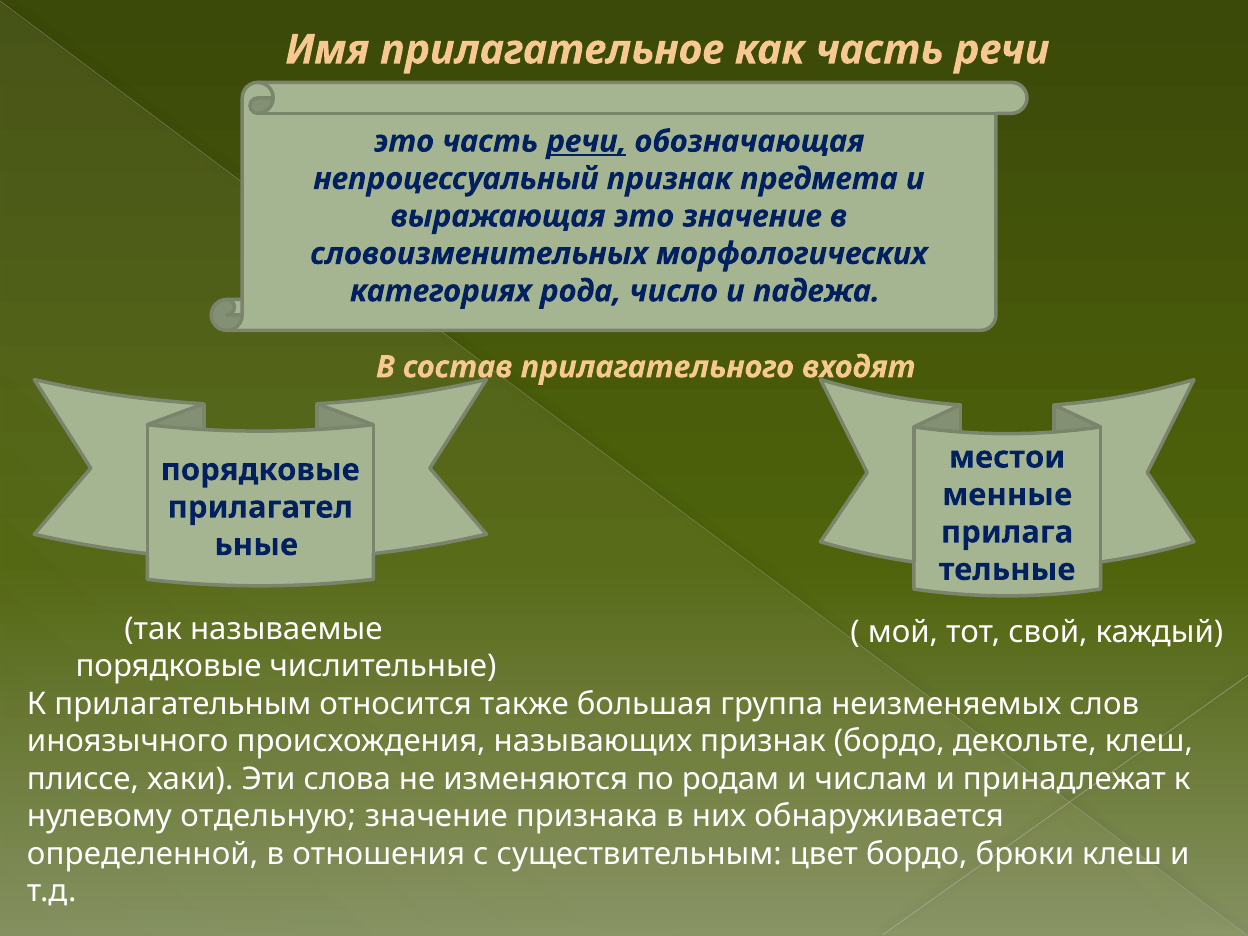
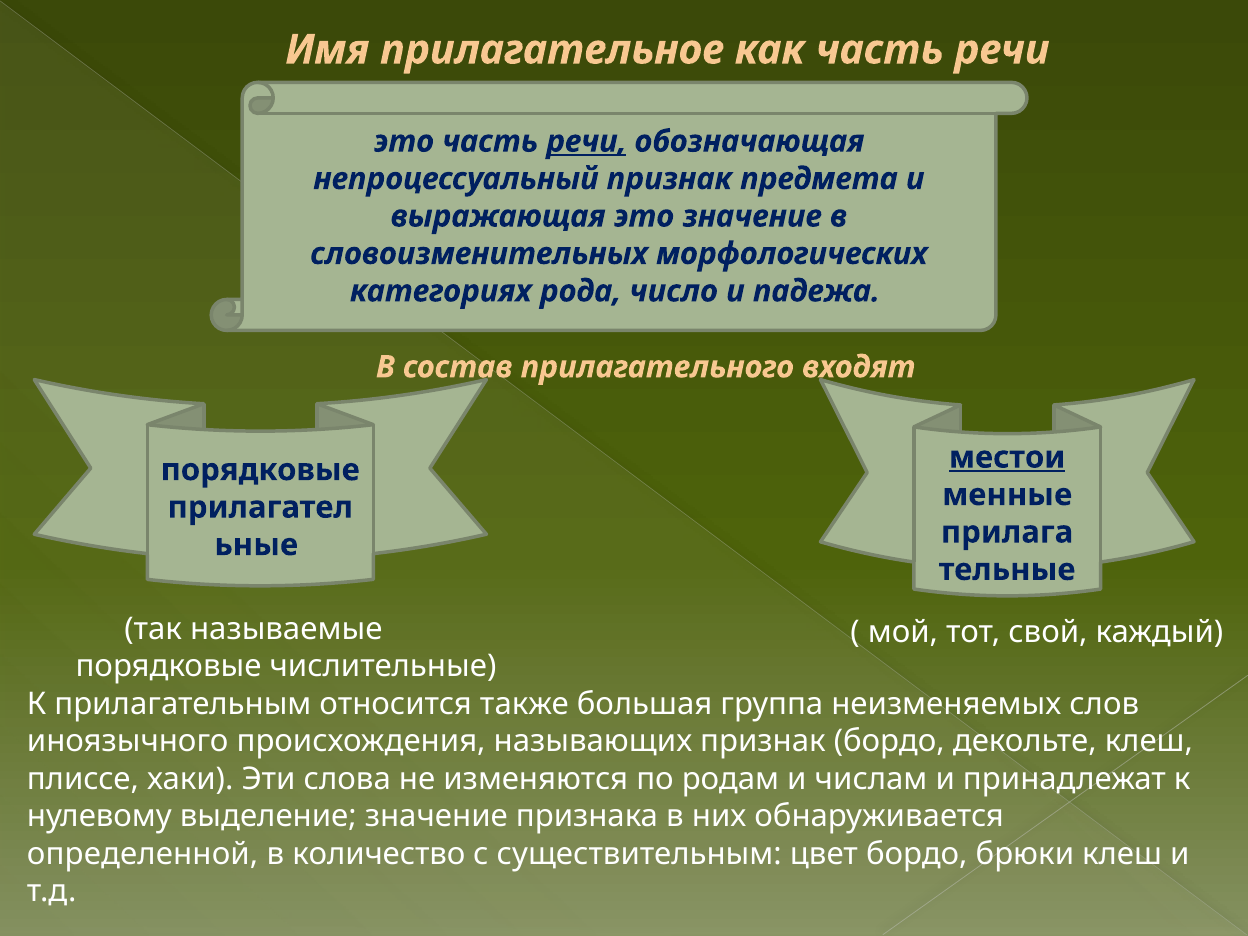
местои underline: none -> present
отдельную: отдельную -> выделение
отношения: отношения -> количество
